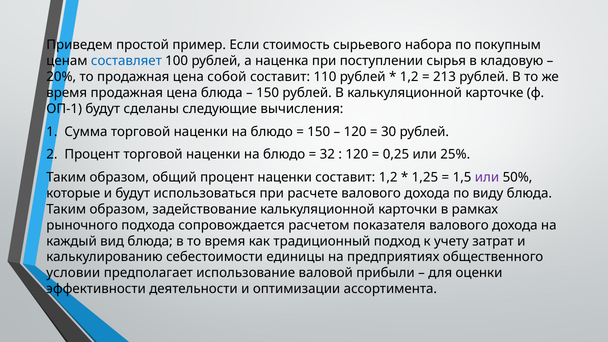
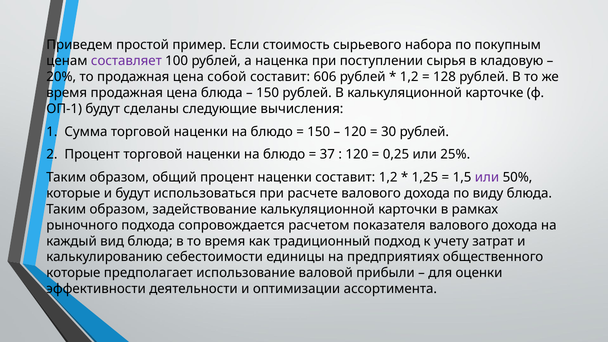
составляет colour: blue -> purple
110: 110 -> 606
213: 213 -> 128
32: 32 -> 37
условии at (73, 273): условии -> которые
